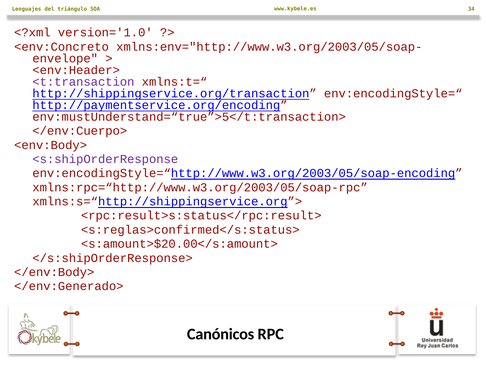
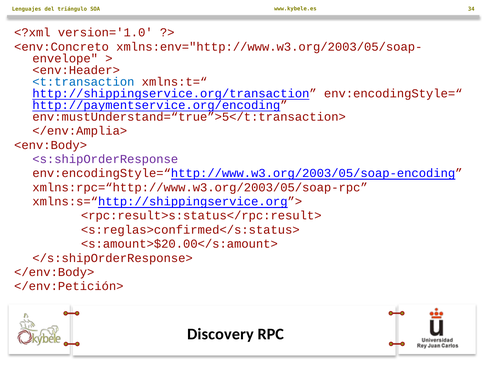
<t:transaction colour: purple -> blue
</env:Cuerpo>: </env:Cuerpo> -> </env:Amplia>
</env:Generado>: </env:Generado> -> </env:Petición>
Canónicos: Canónicos -> Discovery
